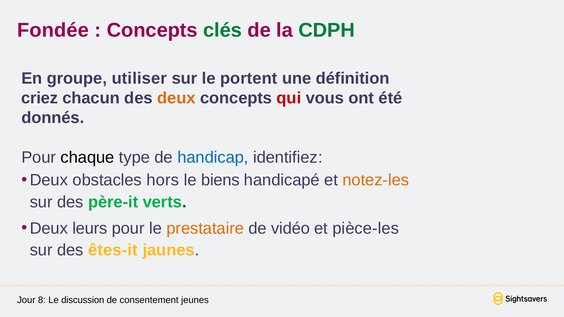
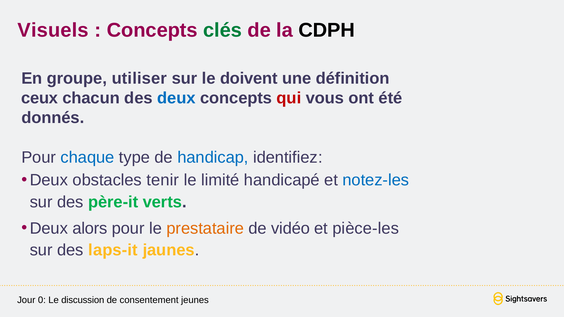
Fondée: Fondée -> Visuels
CDPH colour: green -> black
portent: portent -> doivent
criez: criez -> ceux
deux at (176, 98) colour: orange -> blue
chaque colour: black -> blue
hors: hors -> tenir
biens: biens -> limité
notez-les colour: orange -> blue
leurs: leurs -> alors
êtes-it: êtes-it -> laps-it
8: 8 -> 0
